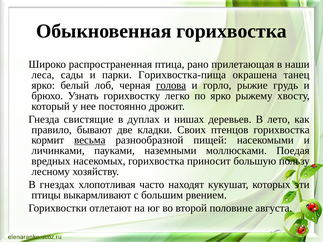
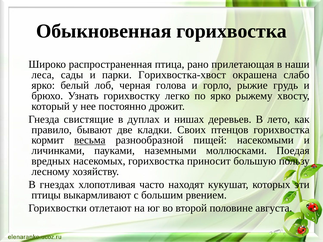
Горихвостка-пища: Горихвостка-пища -> Горихвостка-хвост
танец: танец -> слабо
голова underline: present -> none
